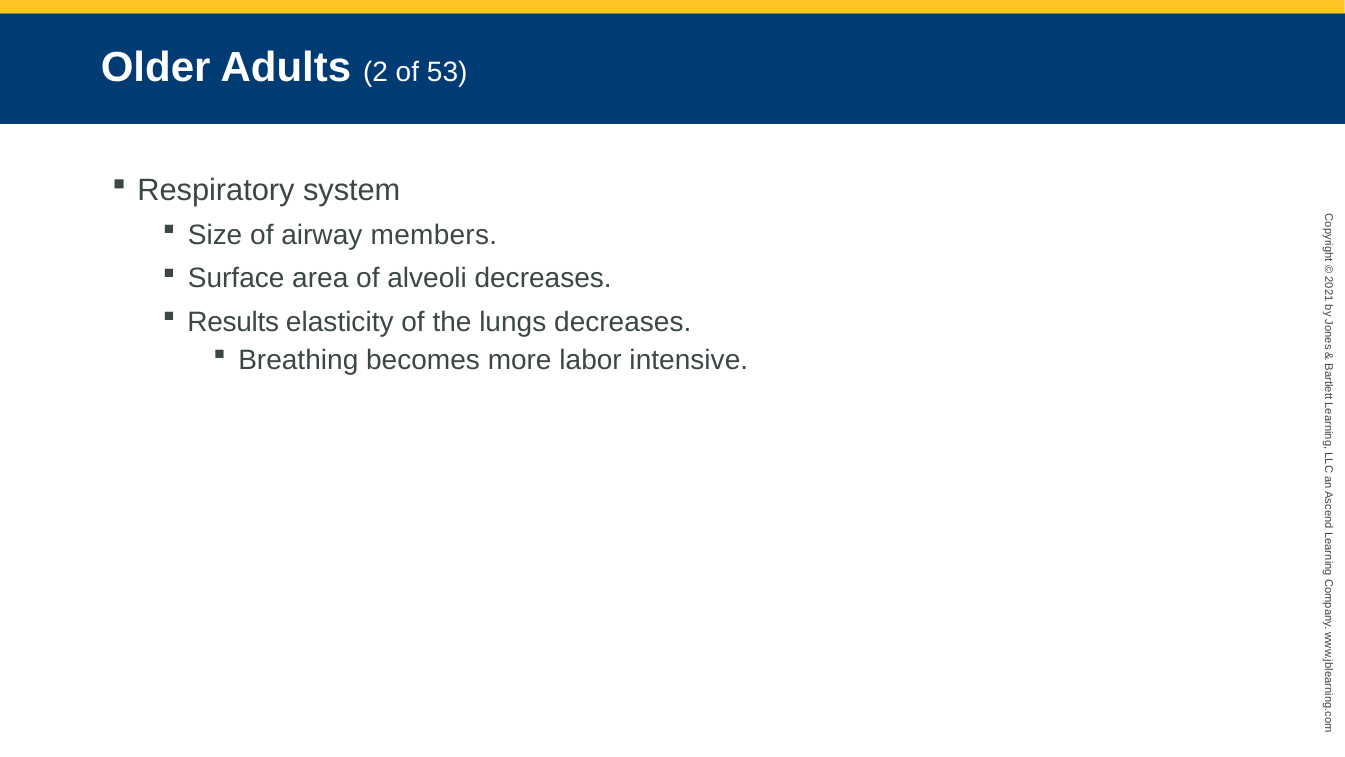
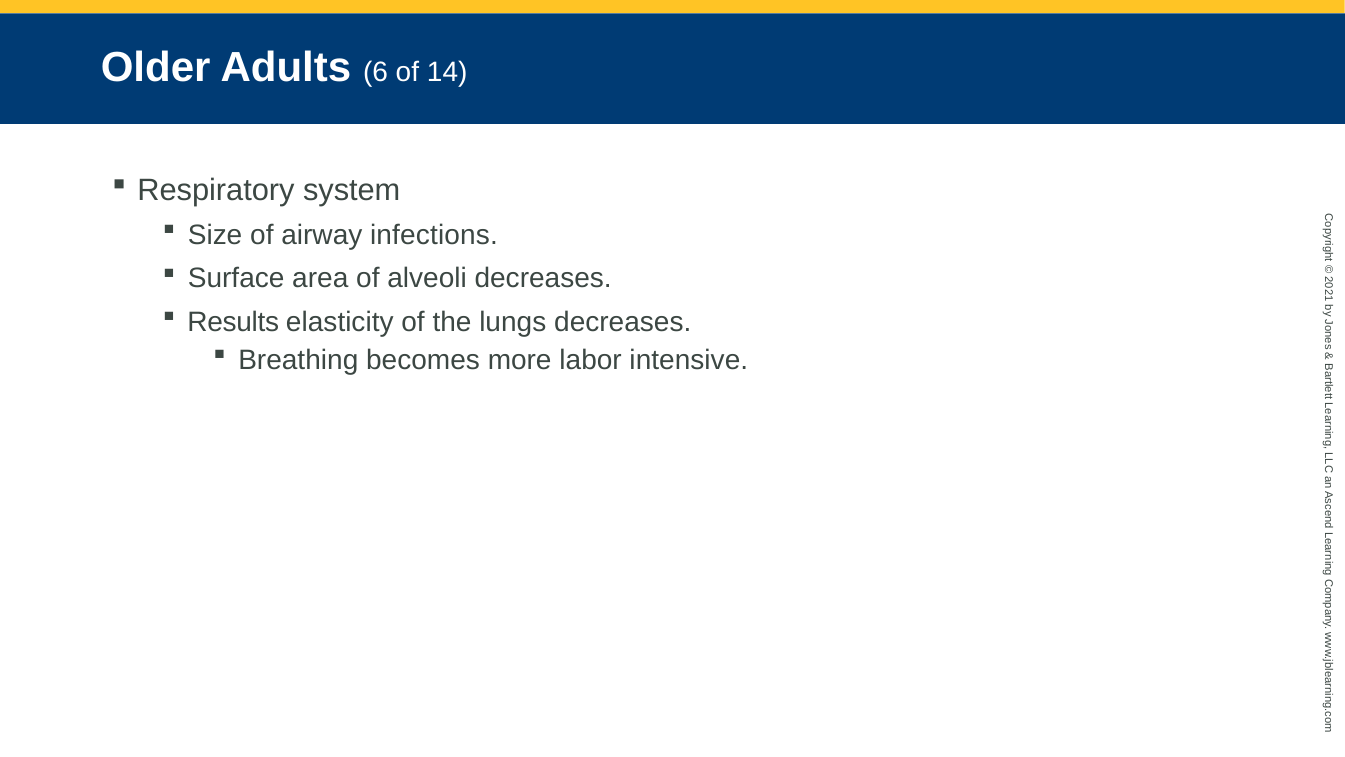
Adults 2: 2 -> 6
53: 53 -> 14
members: members -> infections
